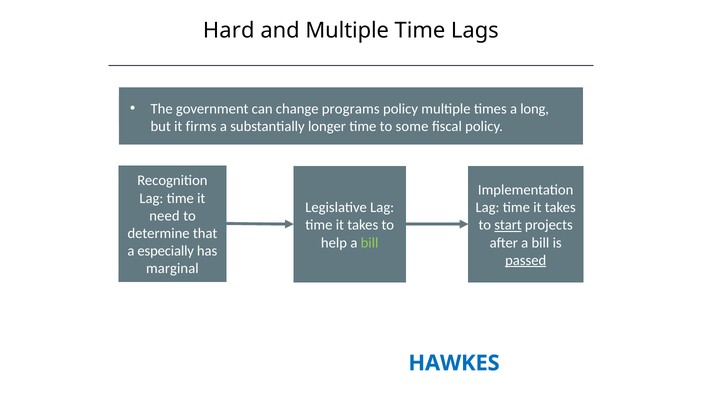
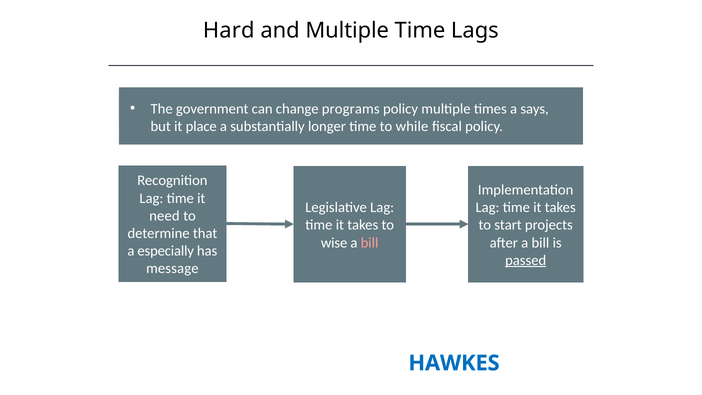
long: long -> says
firms: firms -> place
some: some -> while
start underline: present -> none
help: help -> wise
bill at (370, 243) colour: light green -> pink
marginal: marginal -> message
